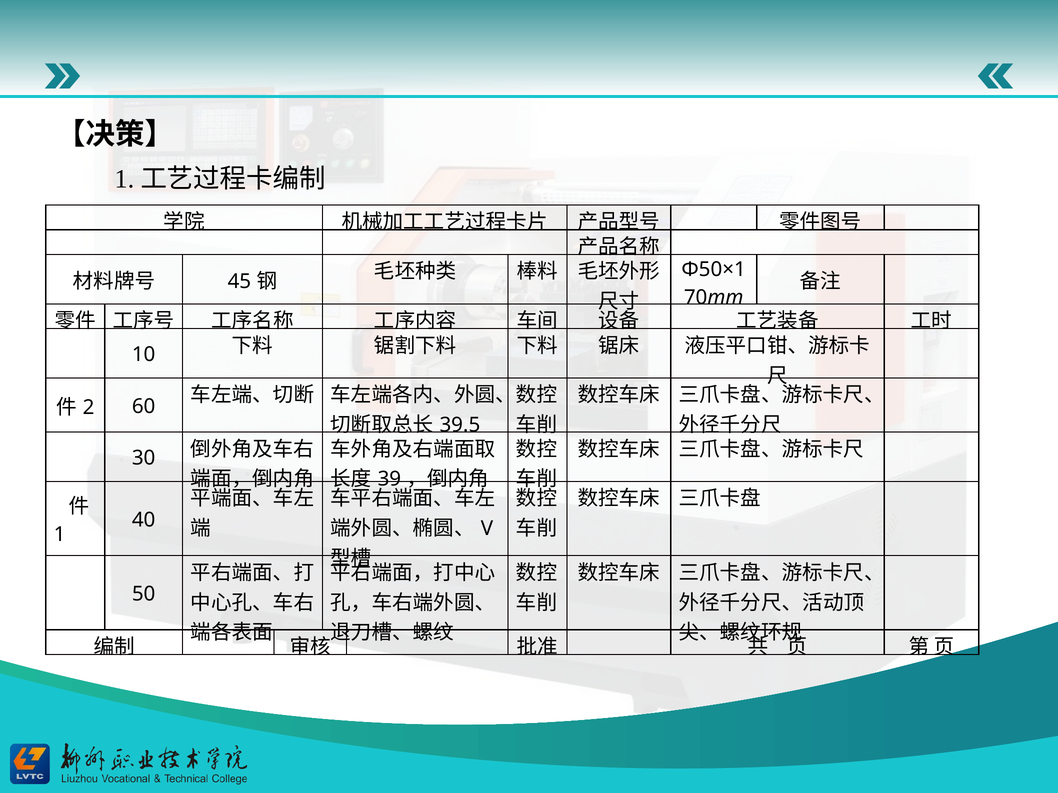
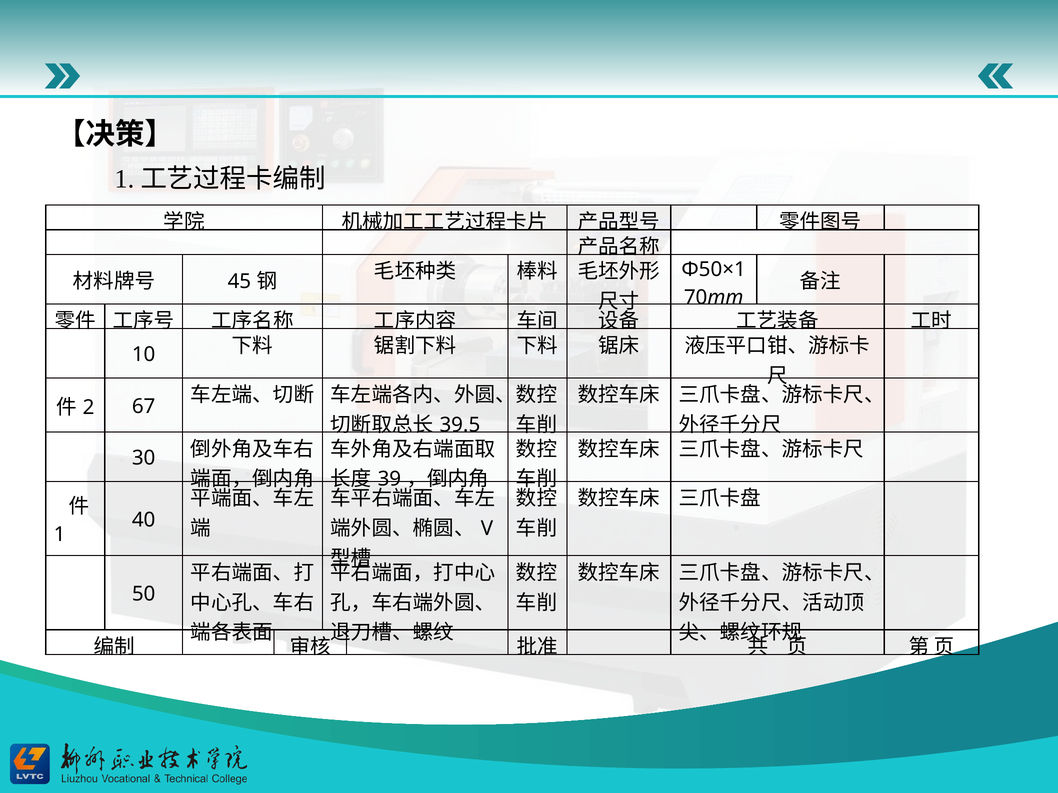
60: 60 -> 67
